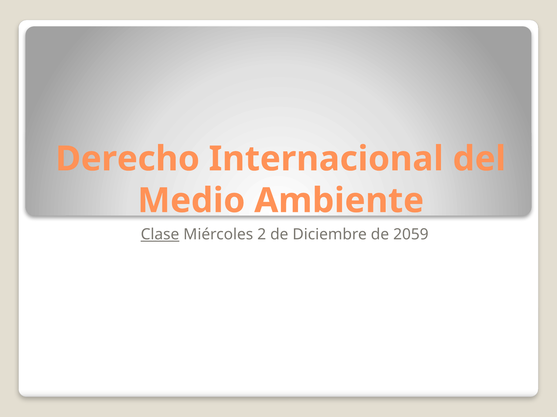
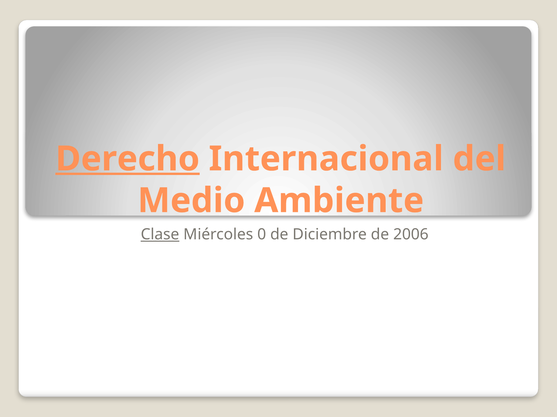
Derecho underline: none -> present
2: 2 -> 0
2059: 2059 -> 2006
